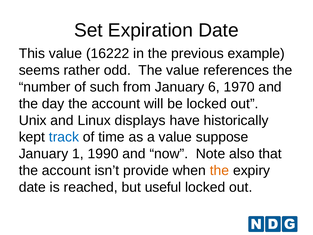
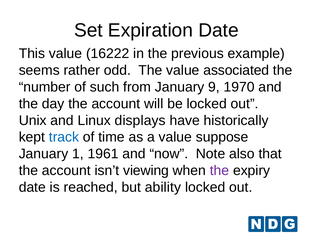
references: references -> associated
6: 6 -> 9
1990: 1990 -> 1961
provide: provide -> viewing
the at (219, 170) colour: orange -> purple
useful: useful -> ability
